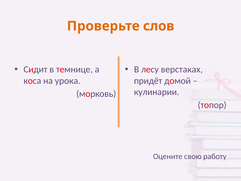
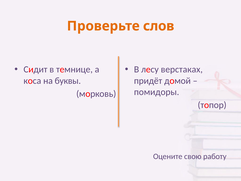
урока: урока -> буквы
кулинарии: кулинарии -> помидоры
